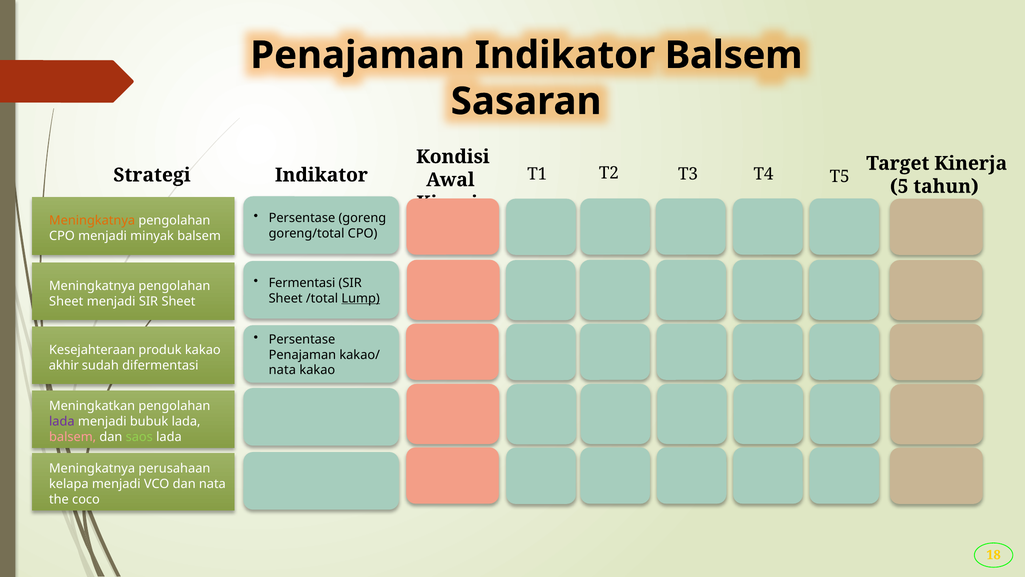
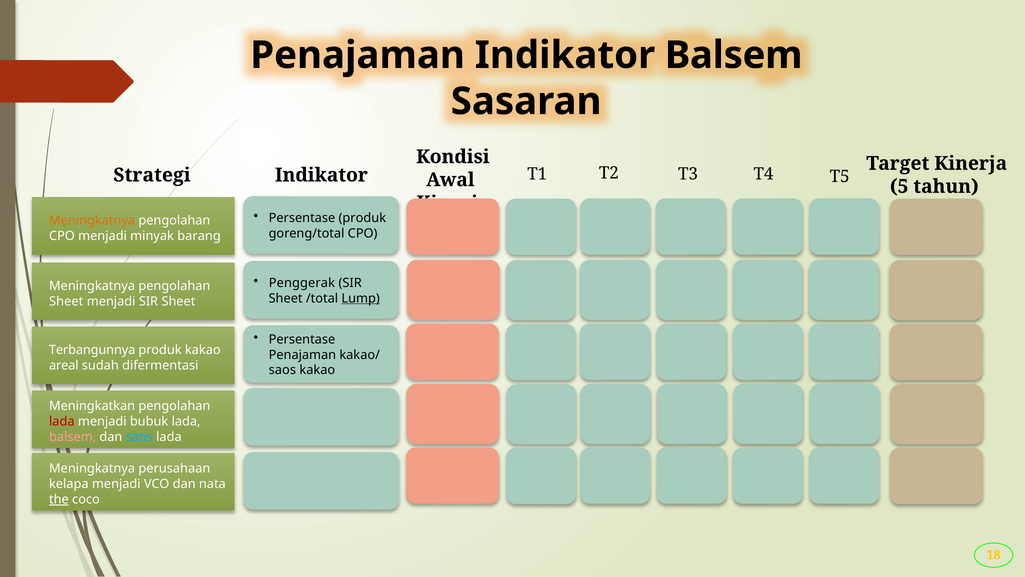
Persentase goreng: goreng -> produk
minyak balsem: balsem -> barang
Fermentasi: Fermentasi -> Penggerak
Kesejahteraan: Kesejahteraan -> Terbangunnya
akhir: akhir -> areal
nata at (282, 370): nata -> saos
lada at (62, 421) colour: purple -> red
saos at (139, 437) colour: light green -> light blue
the underline: none -> present
